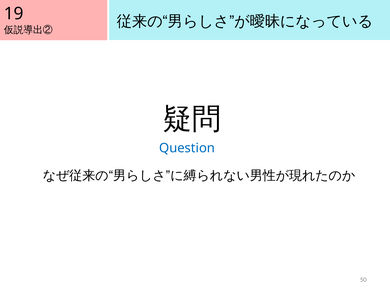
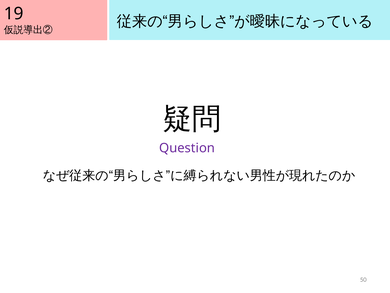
Question colour: blue -> purple
